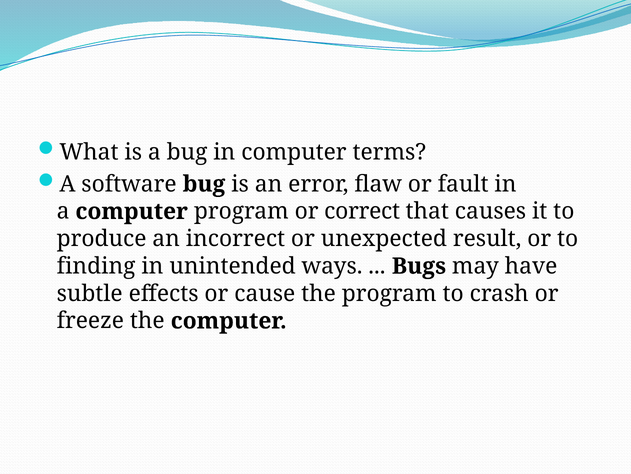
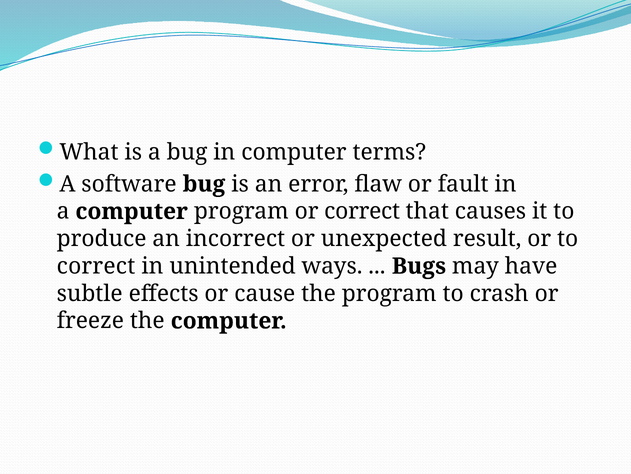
finding at (96, 266): finding -> correct
